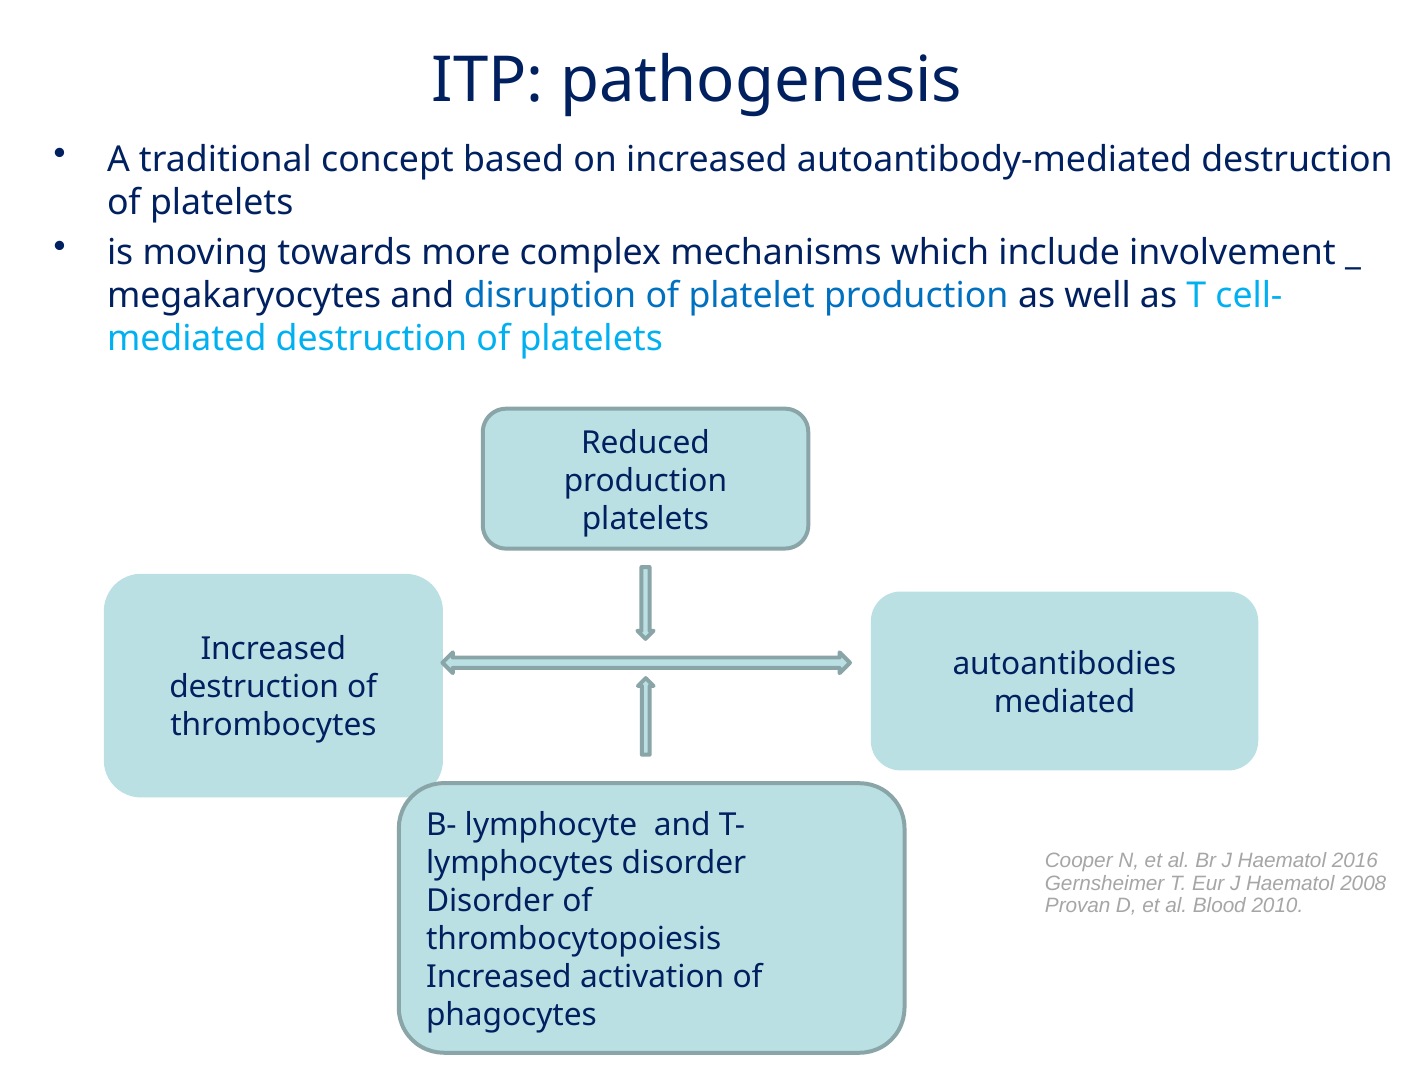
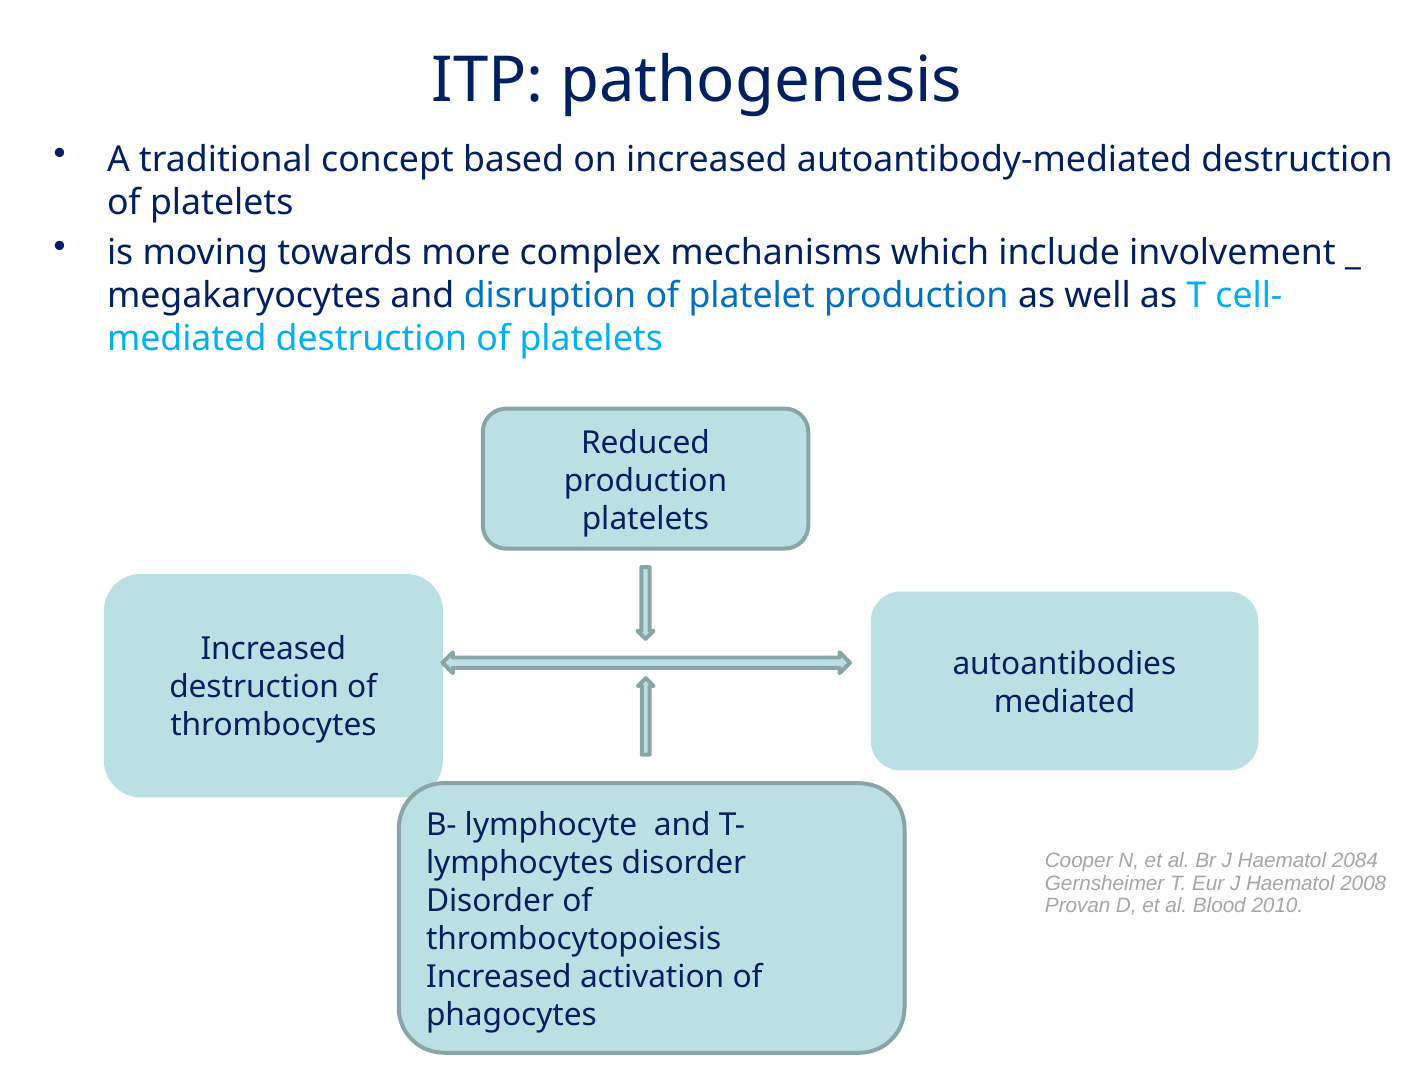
2016: 2016 -> 2084
